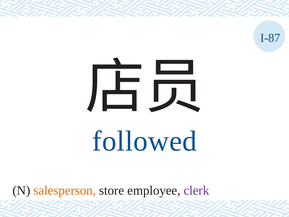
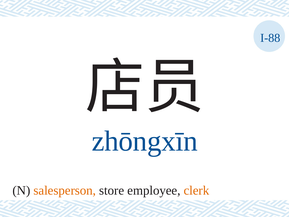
I-87: I-87 -> I-88
followed: followed -> zhōngxīn
clerk colour: purple -> orange
